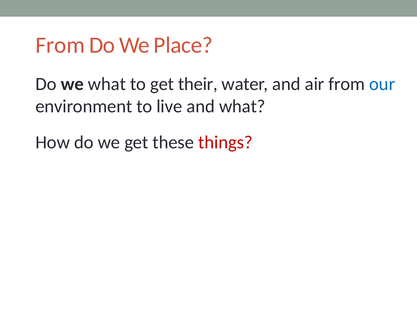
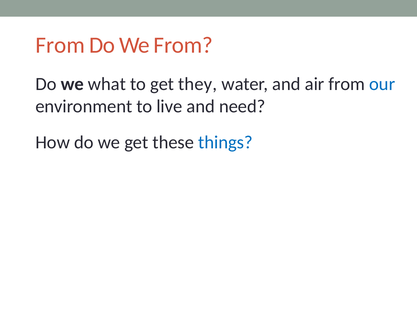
We Place: Place -> From
their: their -> they
and what: what -> need
things colour: red -> blue
